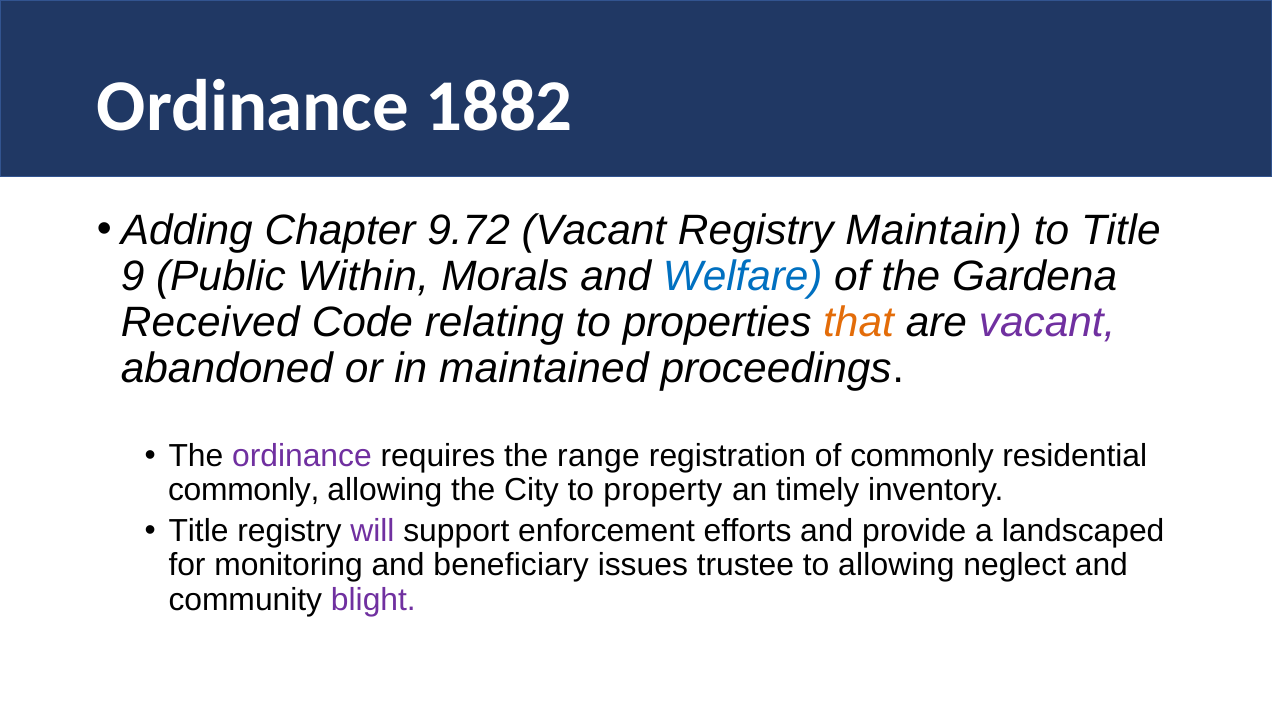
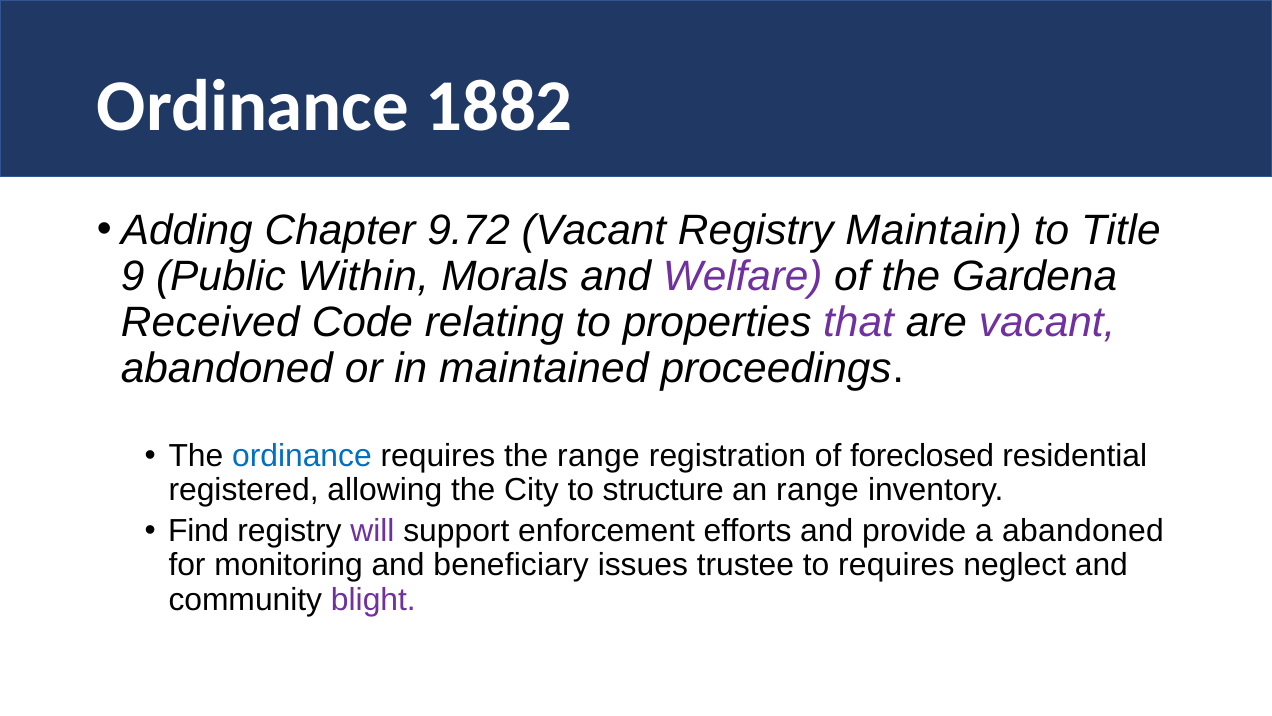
Welfare colour: blue -> purple
that colour: orange -> purple
ordinance at (302, 455) colour: purple -> blue
of commonly: commonly -> foreclosed
commonly at (244, 490): commonly -> registered
property: property -> structure
an timely: timely -> range
Title at (199, 531): Title -> Find
a landscaped: landscaped -> abandoned
to allowing: allowing -> requires
